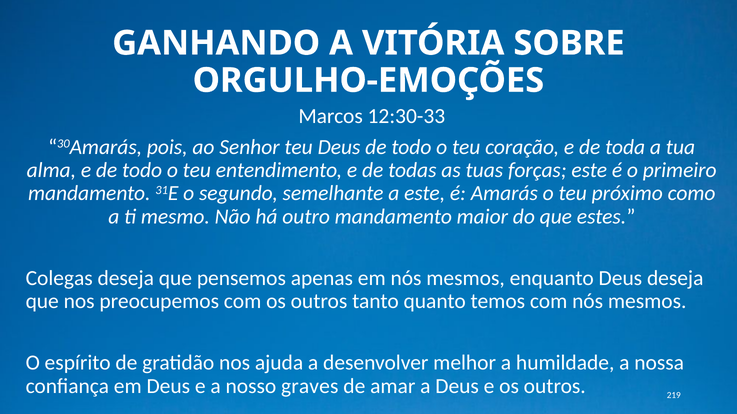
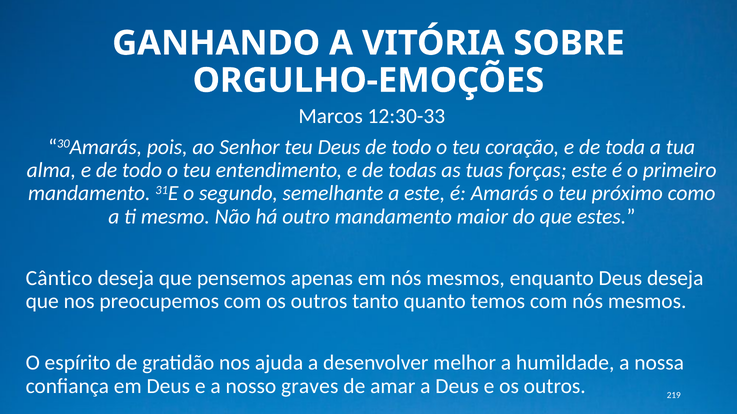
Colegas: Colegas -> Cântico
